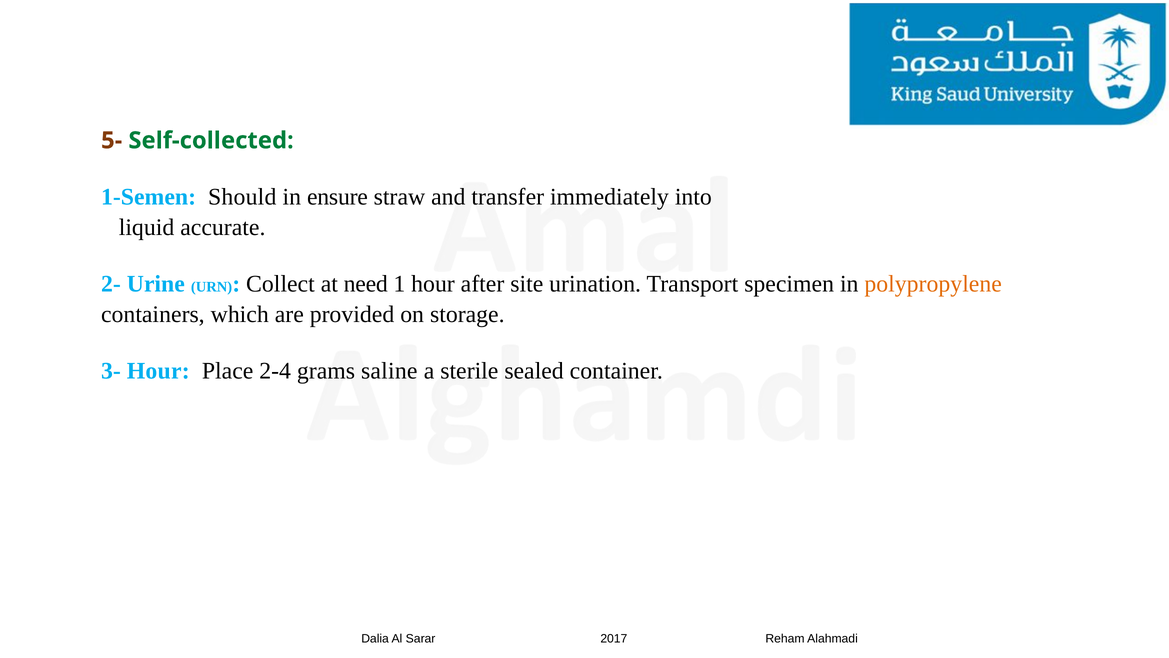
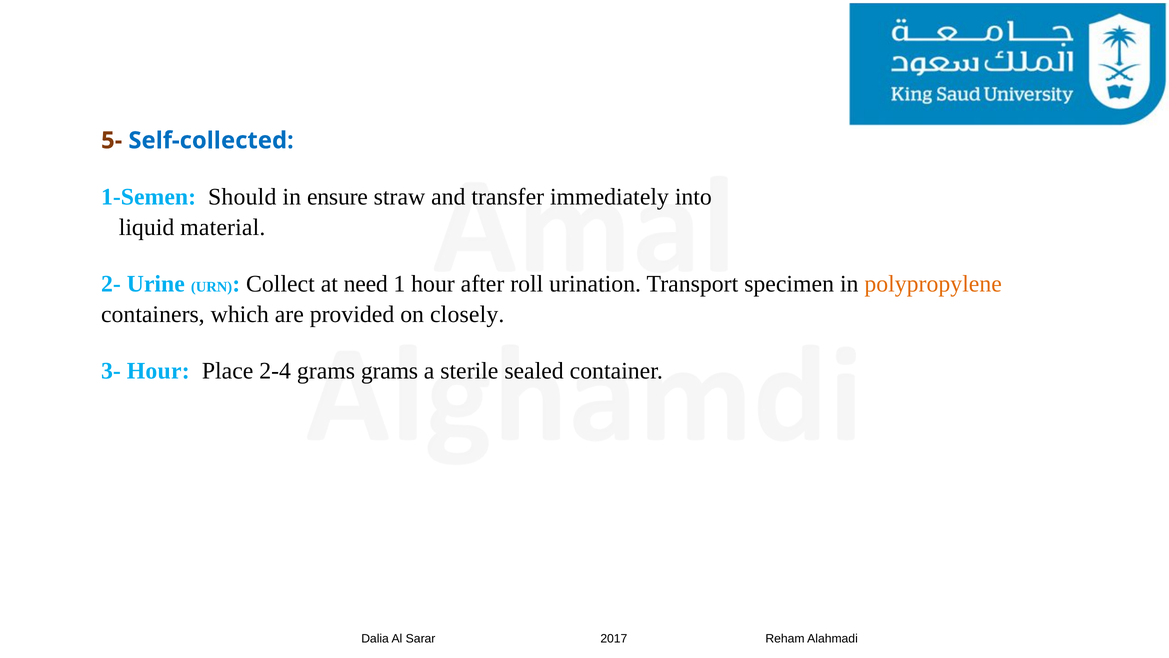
Self-collected colour: green -> blue
accurate: accurate -> material
site: site -> roll
storage: storage -> closely
grams saline: saline -> grams
